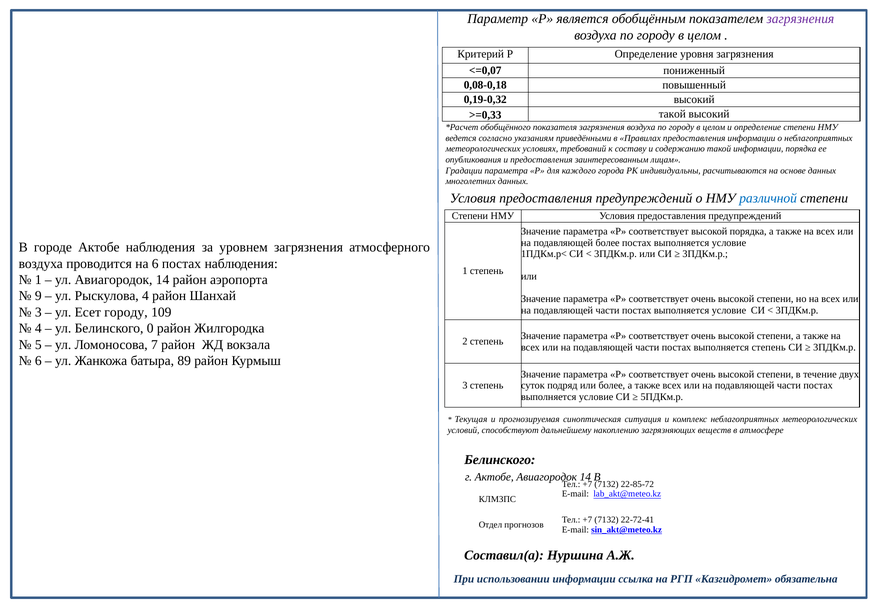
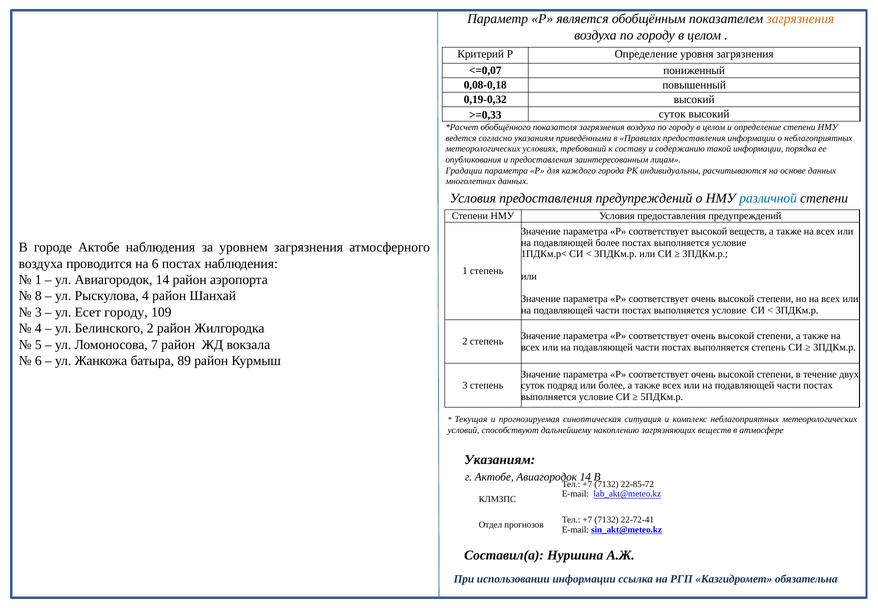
загрязнения at (800, 19) colour: purple -> orange
>=0,33 такой: такой -> суток
высокой порядка: порядка -> веществ
9: 9 -> 8
Белинского 0: 0 -> 2
Белинского at (500, 460): Белинского -> Указаниям
